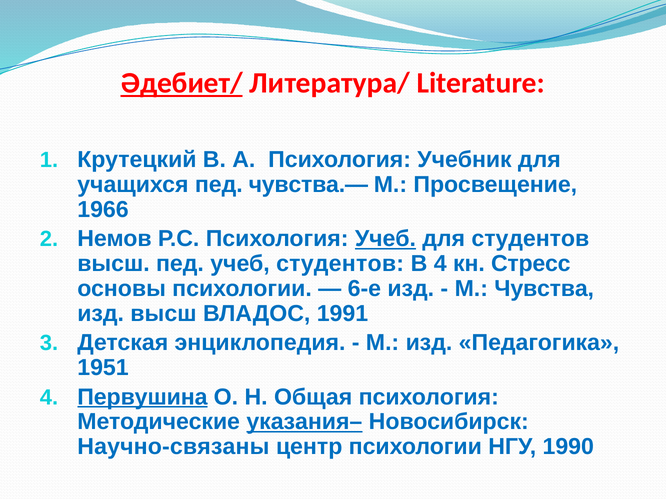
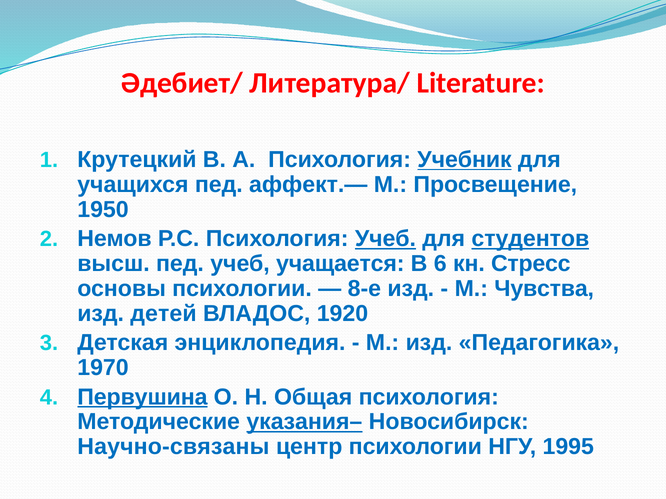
Әдебиет/ underline: present -> none
Учебник underline: none -> present
чувства.—: чувства.— -> аффект.—
1966: 1966 -> 1950
студентов at (530, 239) underline: none -> present
учеб студентов: студентов -> учащается
В 4: 4 -> 6
6-е: 6-е -> 8-е
изд высш: высш -> детей
1991: 1991 -> 1920
1951: 1951 -> 1970
1990: 1990 -> 1995
